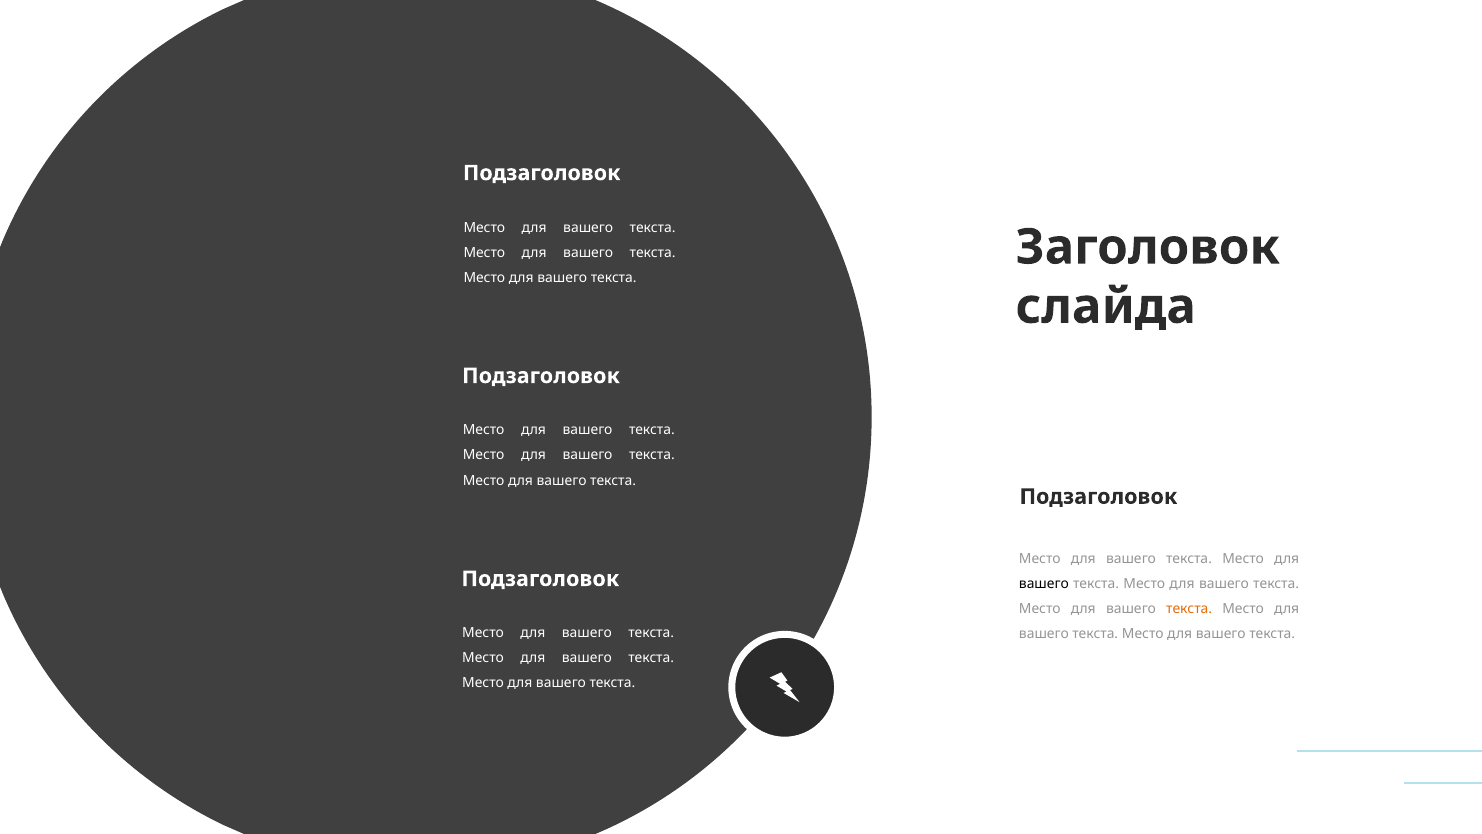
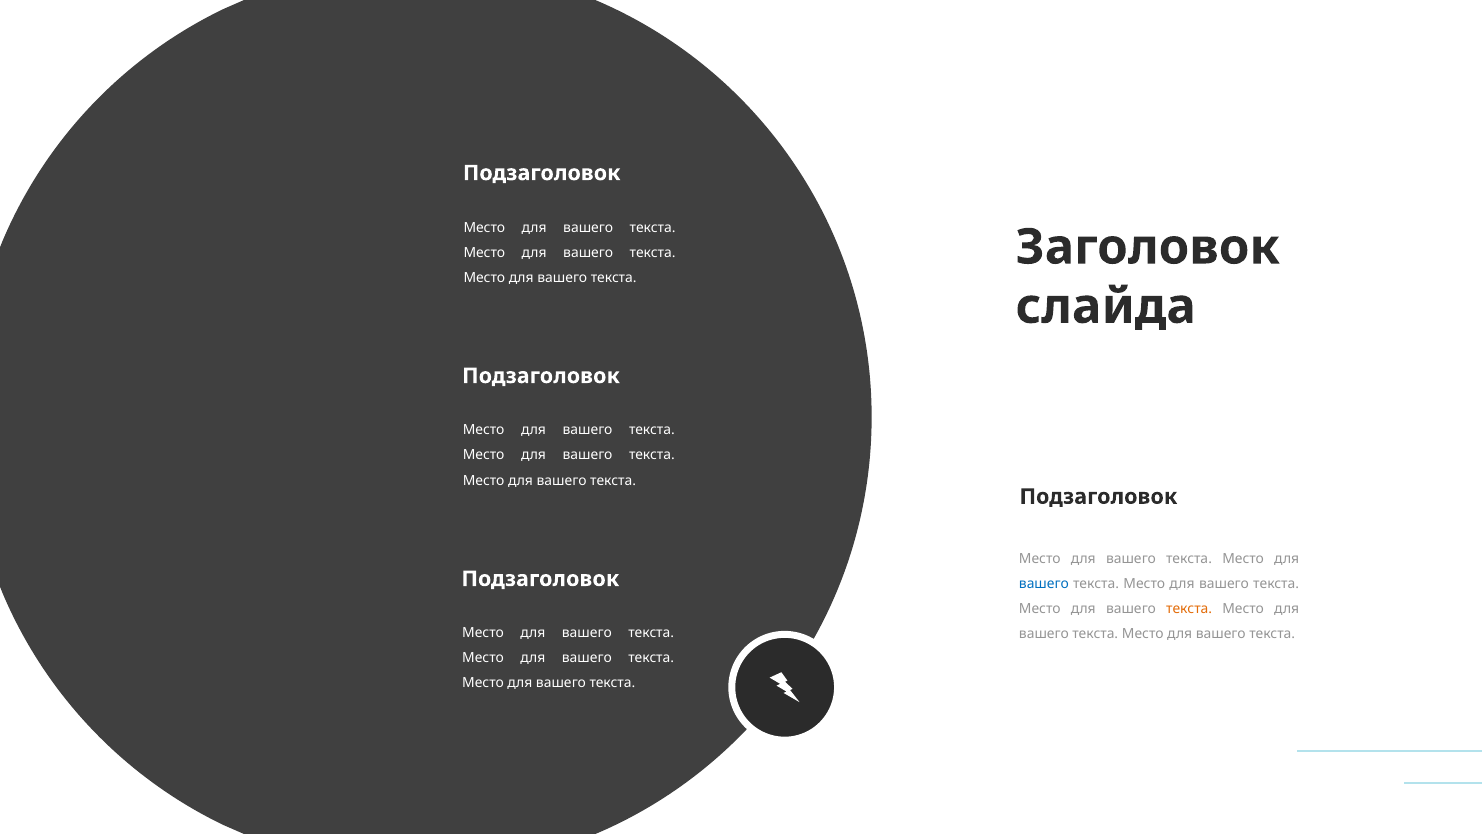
вашего at (1044, 584) colour: black -> blue
